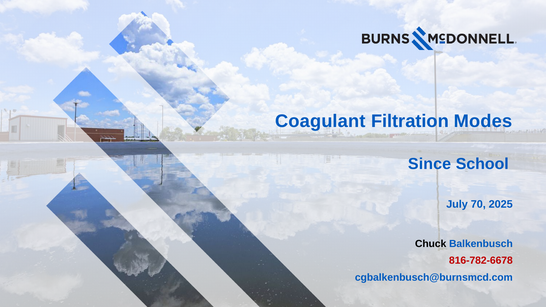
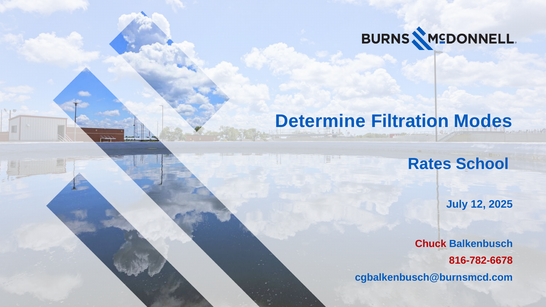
Coagulant: Coagulant -> Determine
Since: Since -> Rates
70: 70 -> 12
Chuck colour: black -> red
